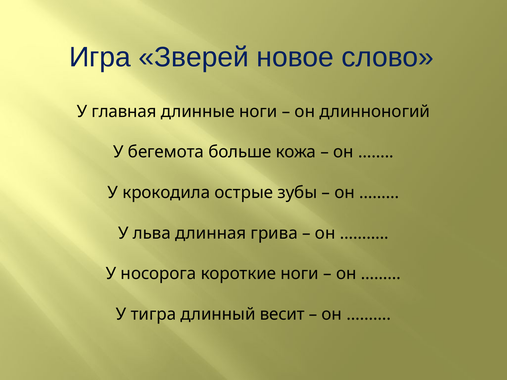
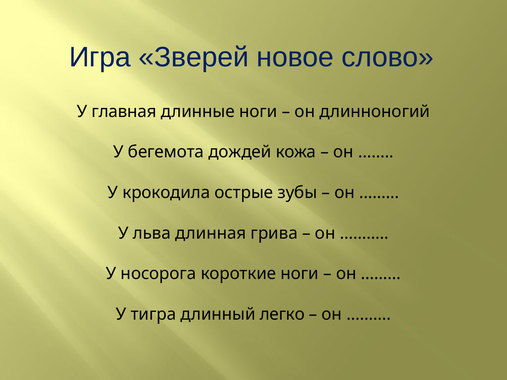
больше: больше -> дождей
весит: весит -> легко
